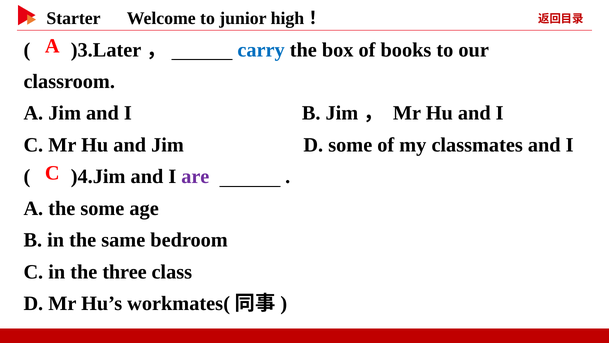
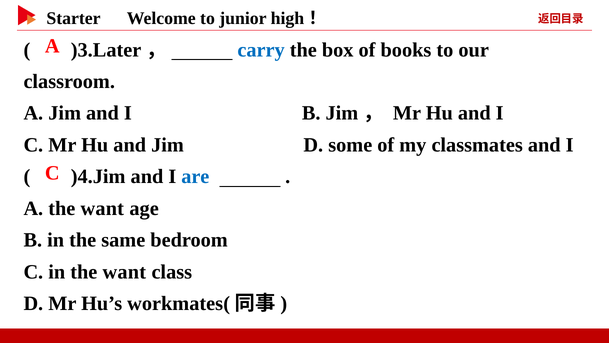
are colour: purple -> blue
A the some: some -> want
in the three: three -> want
